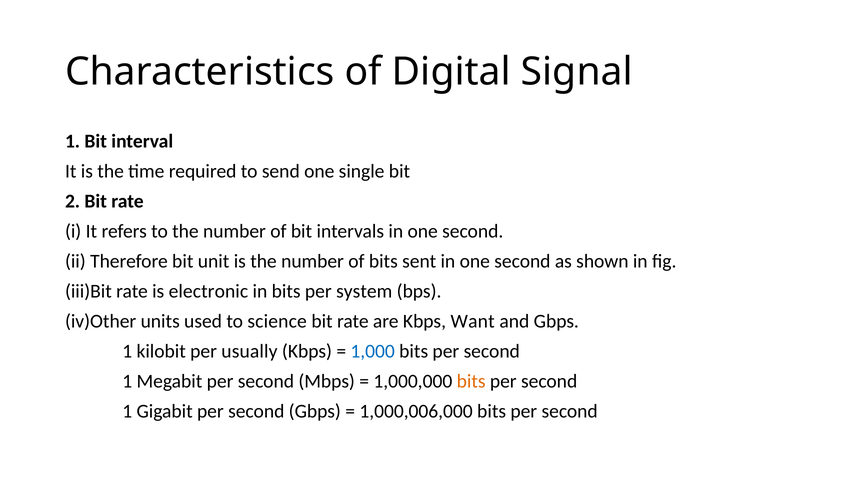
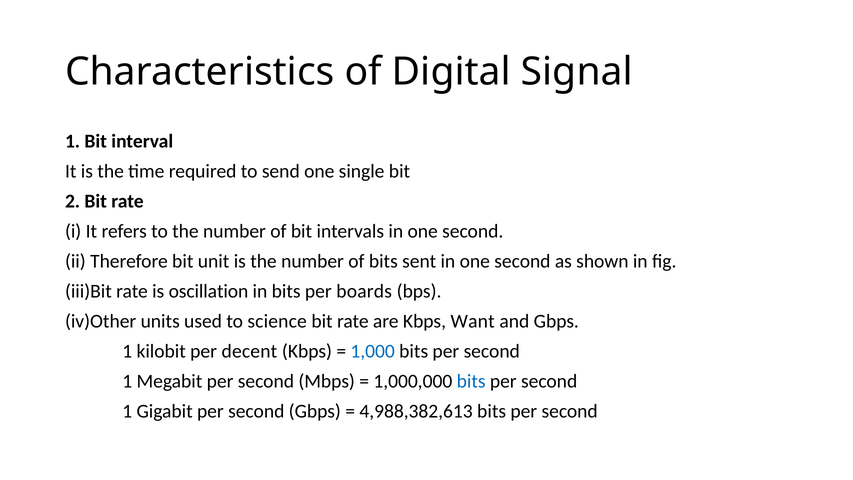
electronic: electronic -> oscillation
system: system -> boards
usually: usually -> decent
bits at (471, 381) colour: orange -> blue
1,000,006,000: 1,000,006,000 -> 4,988,382,613
